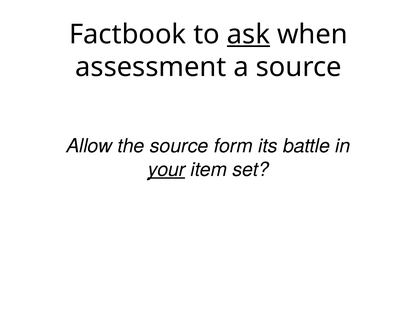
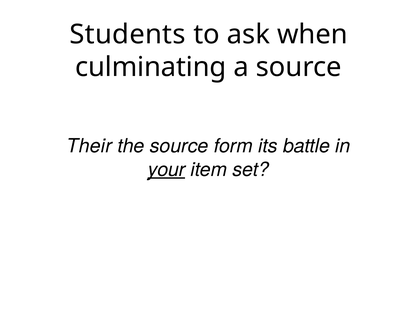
Factbook: Factbook -> Students
ask underline: present -> none
assessment: assessment -> culminating
Allow: Allow -> Their
